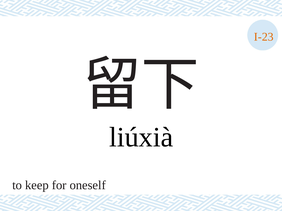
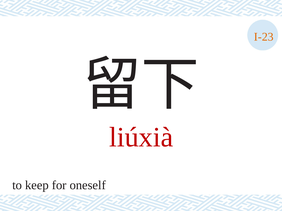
liúxià colour: black -> red
